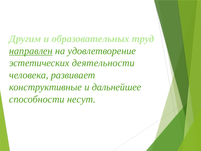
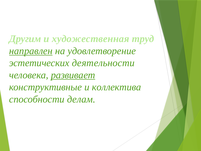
образовательных: образовательных -> художественная
развивает underline: none -> present
дальнейшее: дальнейшее -> коллектива
несут: несут -> делам
